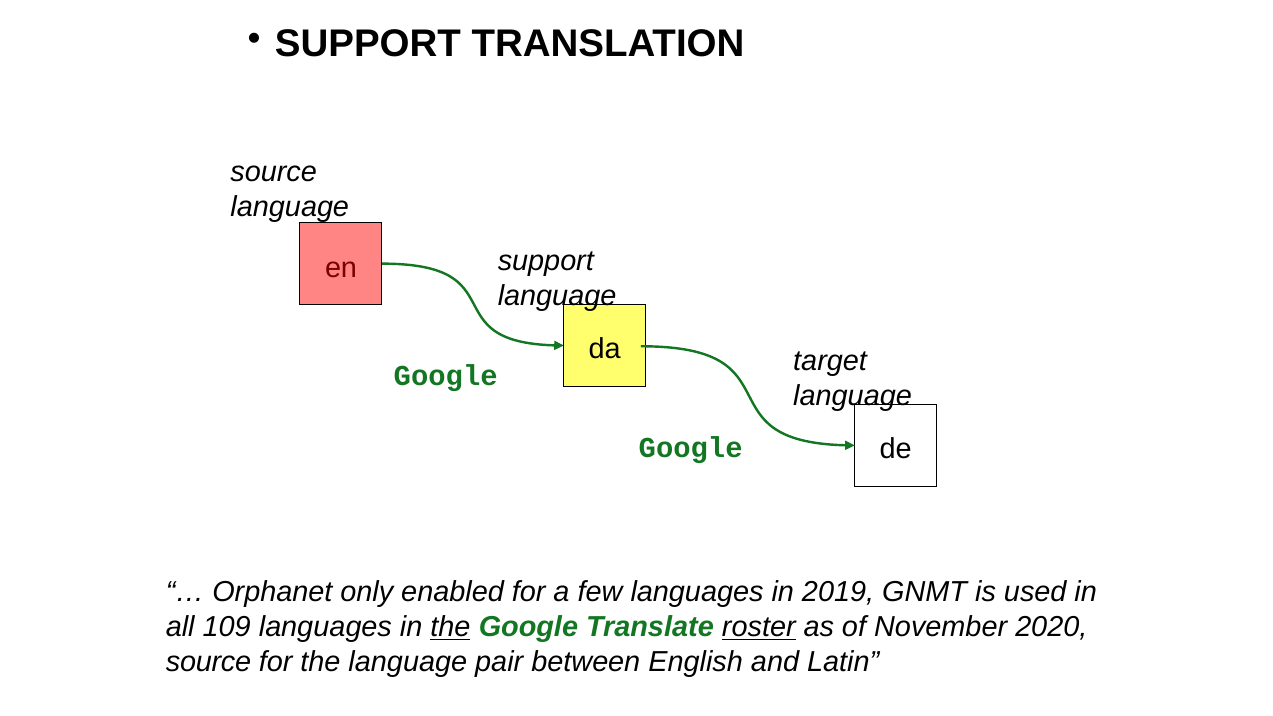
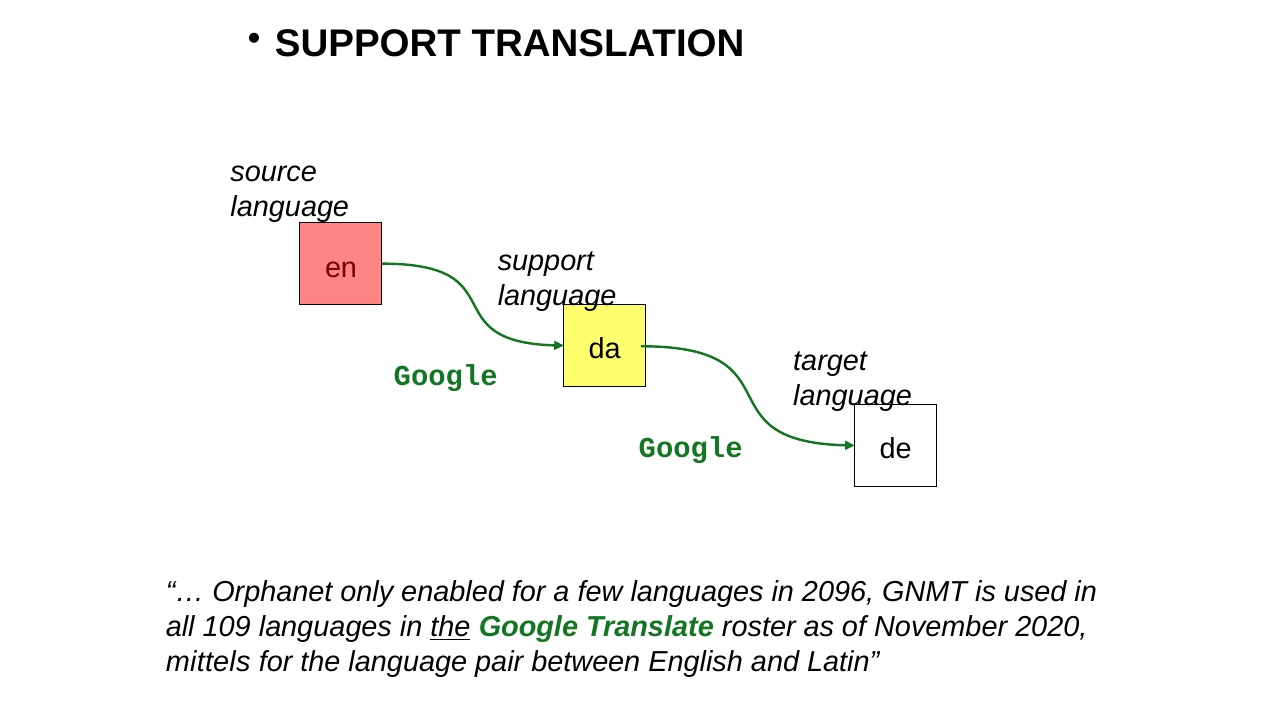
2019: 2019 -> 2096
roster underline: present -> none
source at (208, 662): source -> mittels
